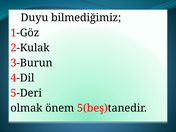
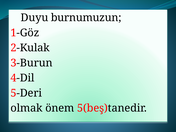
bilmediğimiz: bilmediğimiz -> burnumuzun
